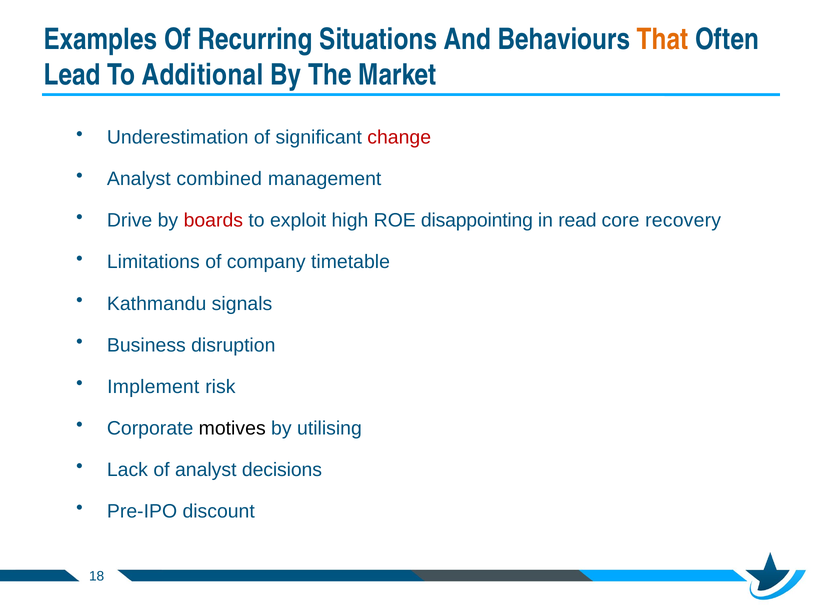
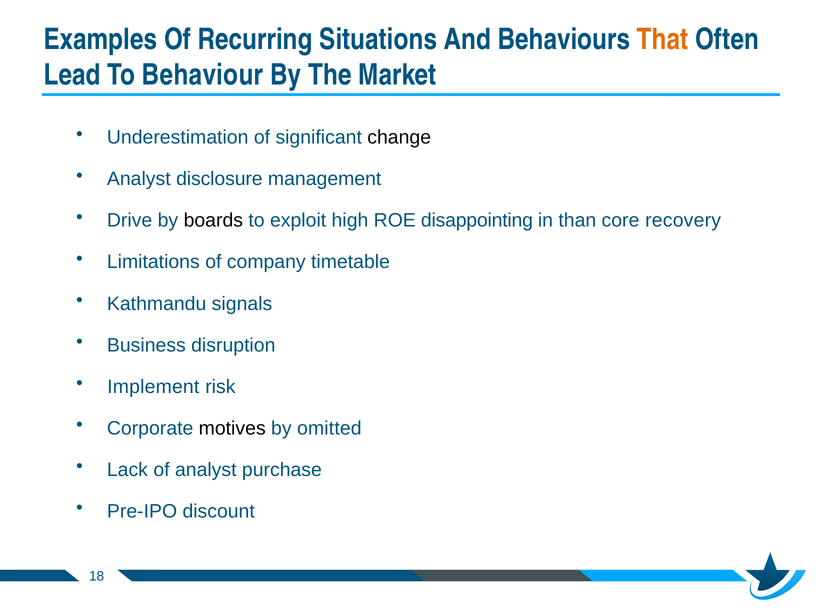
Additional: Additional -> Behaviour
change colour: red -> black
combined: combined -> disclosure
boards colour: red -> black
read: read -> than
utilising: utilising -> omitted
decisions: decisions -> purchase
